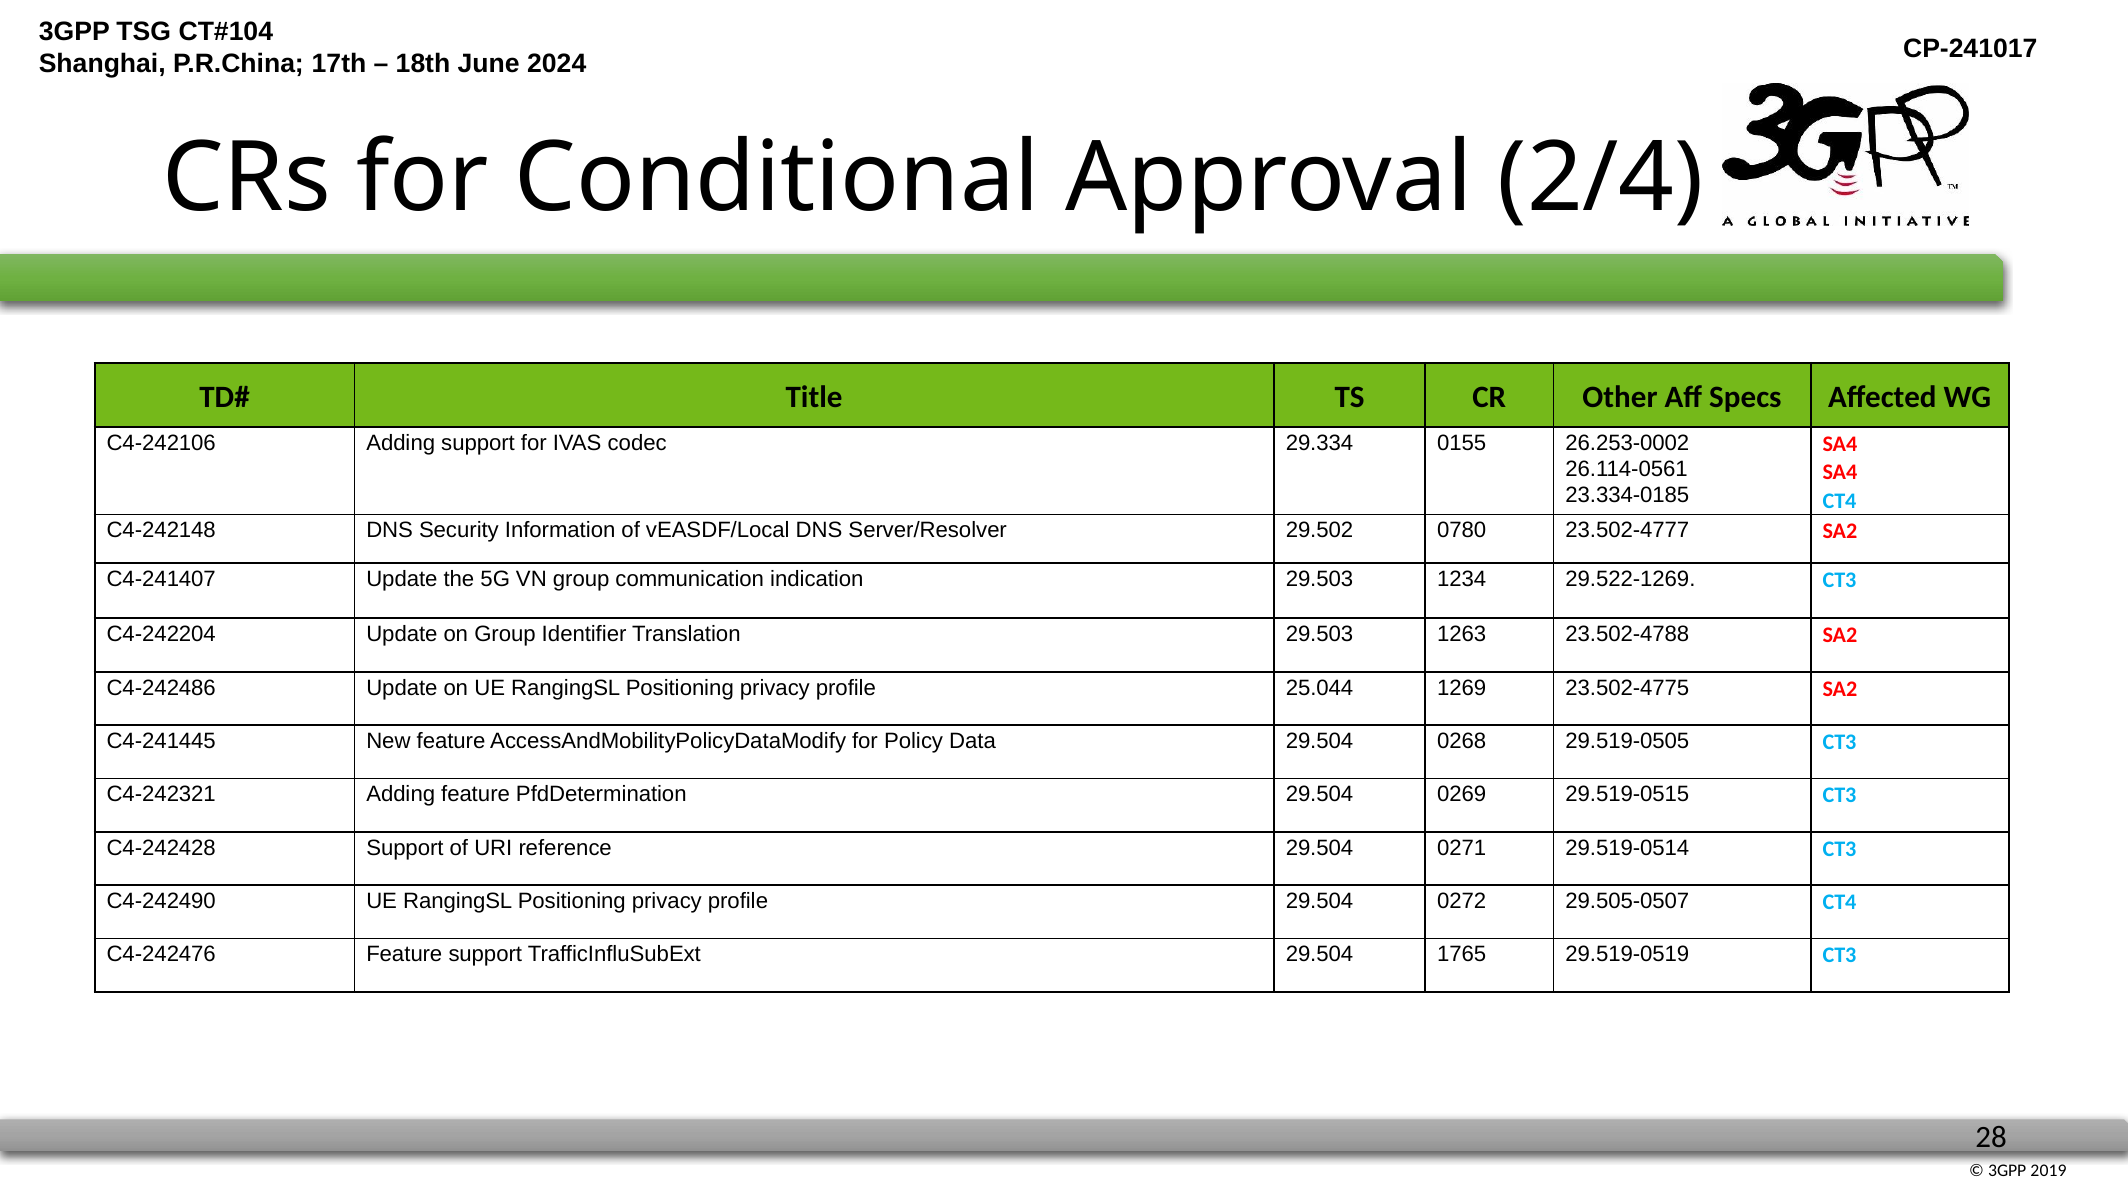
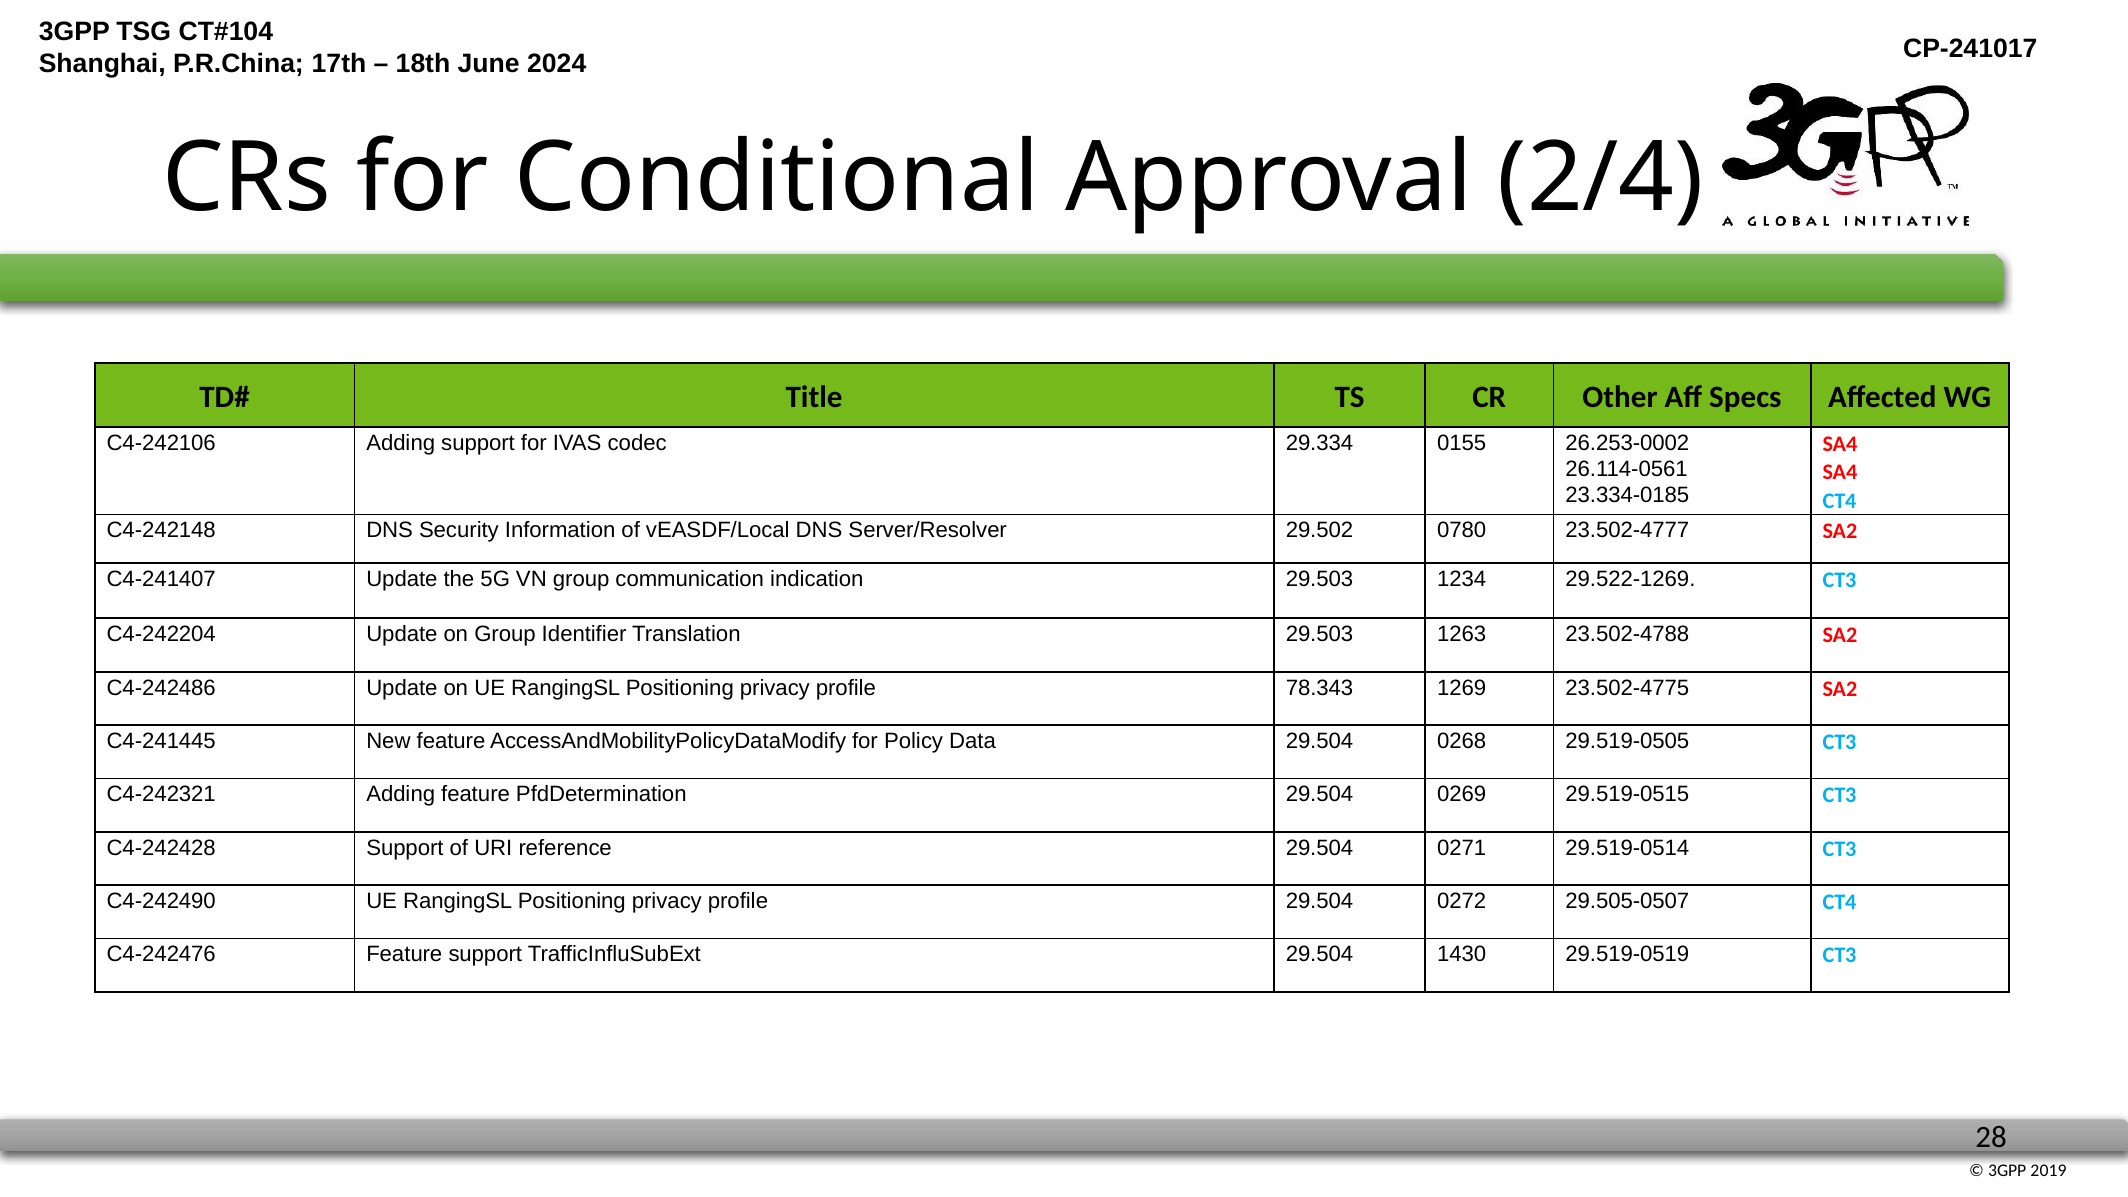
25.044: 25.044 -> 78.343
1765: 1765 -> 1430
